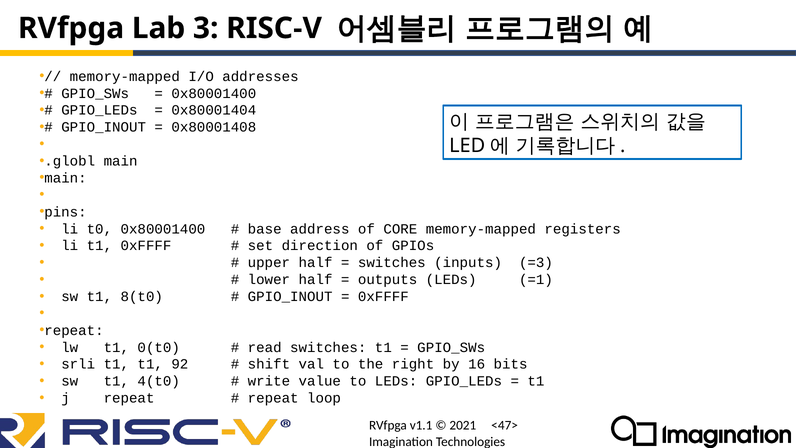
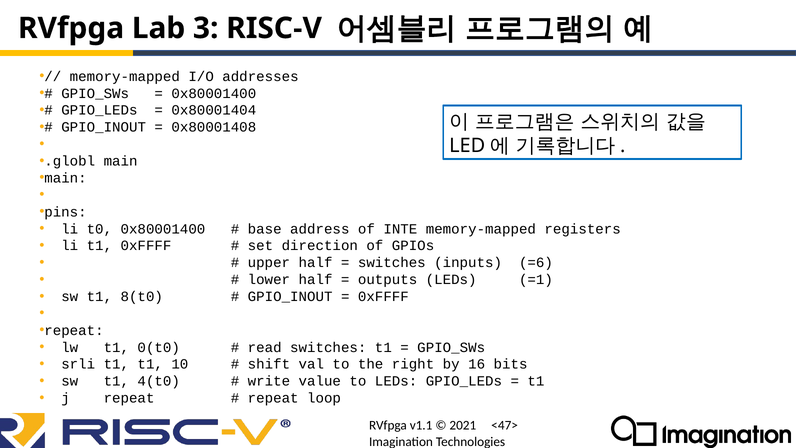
CORE: CORE -> INTE
=3: =3 -> =6
92: 92 -> 10
